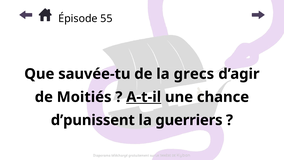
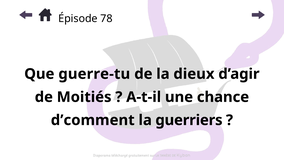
55: 55 -> 78
sauvée-tu: sauvée-tu -> guerre-tu
grecs: grecs -> dieux
A-t-il underline: present -> none
d’punissent: d’punissent -> d’comment
